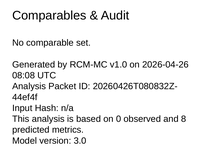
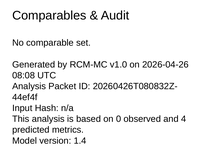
8: 8 -> 4
3.0: 3.0 -> 1.4
